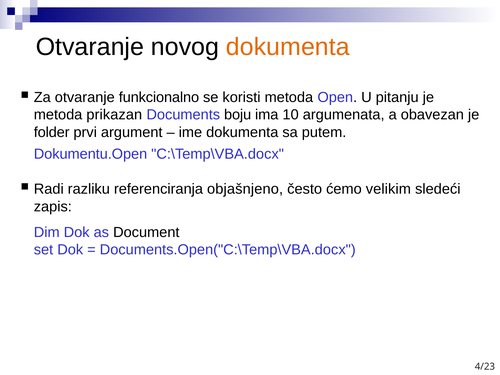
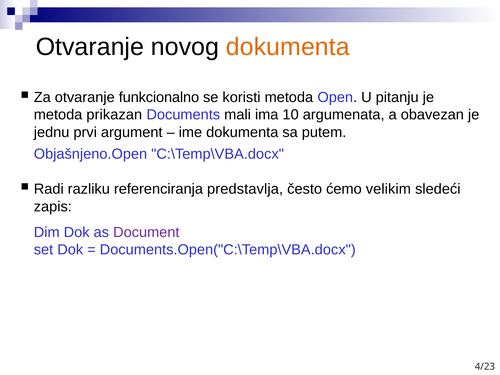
boju: boju -> mali
folder: folder -> jednu
Dokumentu.Open: Dokumentu.Open -> Objašnjeno.Open
objašnjeno: objašnjeno -> predstavlja
Document colour: black -> purple
